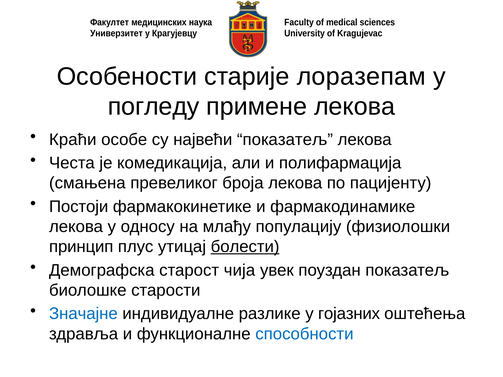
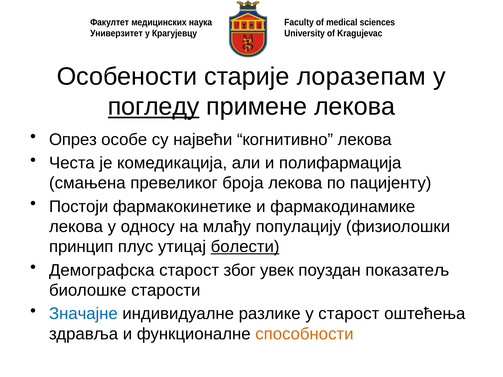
погледу underline: none -> present
Краћи: Краћи -> Опрез
највећи показатељ: показатељ -> когнитивно
чија: чија -> због
у гојазних: гојазних -> старост
способности colour: blue -> orange
